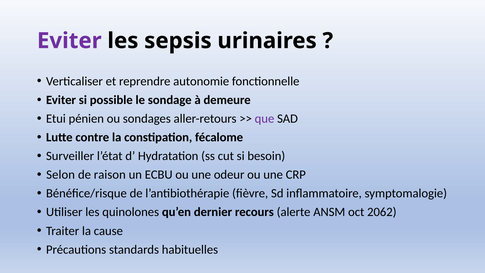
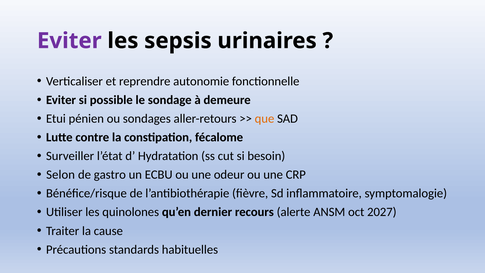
que colour: purple -> orange
raison: raison -> gastro
2062: 2062 -> 2027
